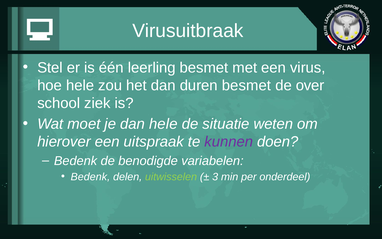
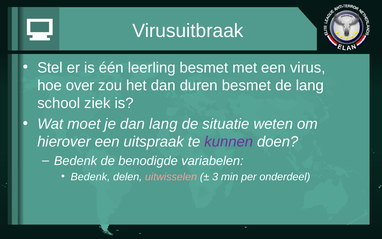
hoe hele: hele -> over
de over: over -> lang
dan hele: hele -> lang
uitwisselen colour: light green -> pink
